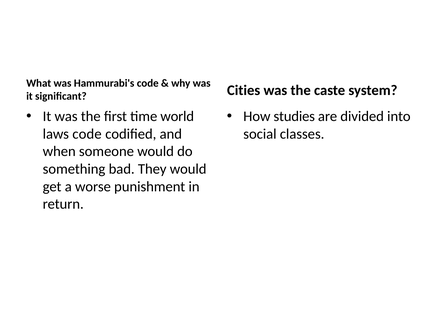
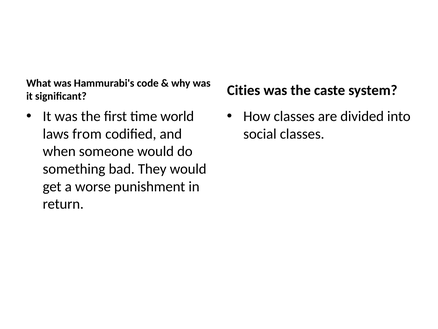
How studies: studies -> classes
laws code: code -> from
